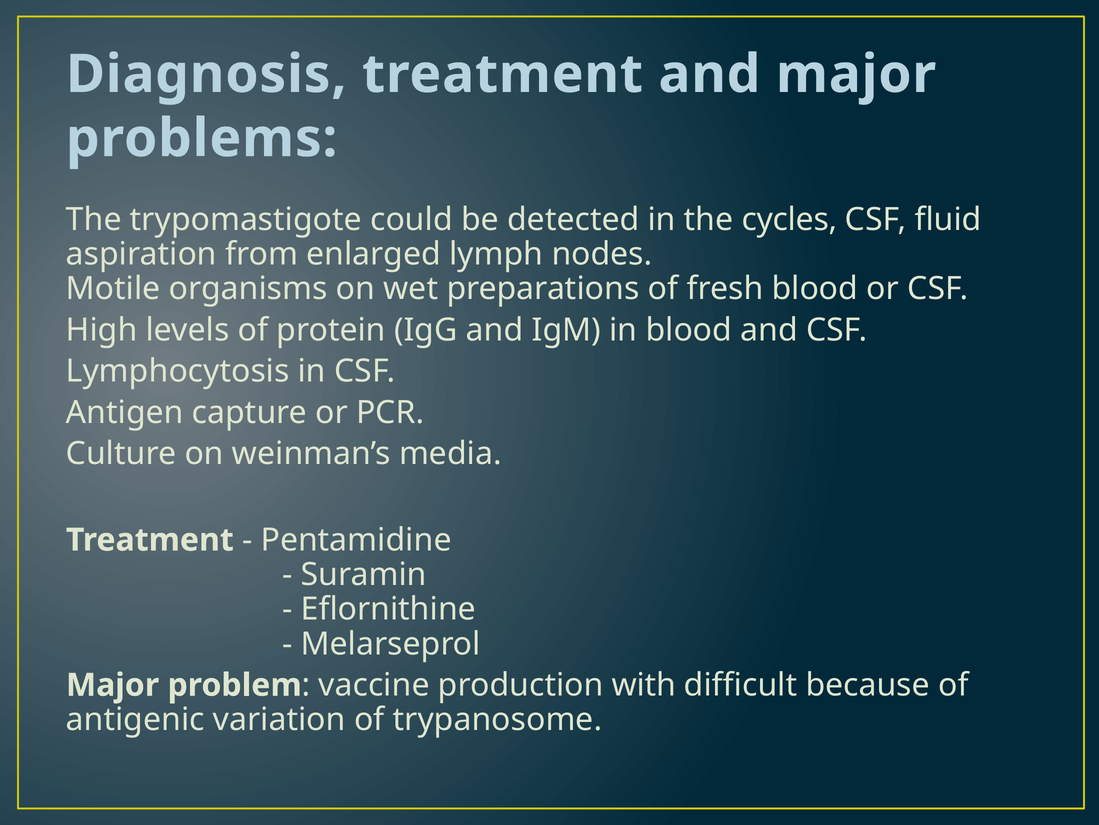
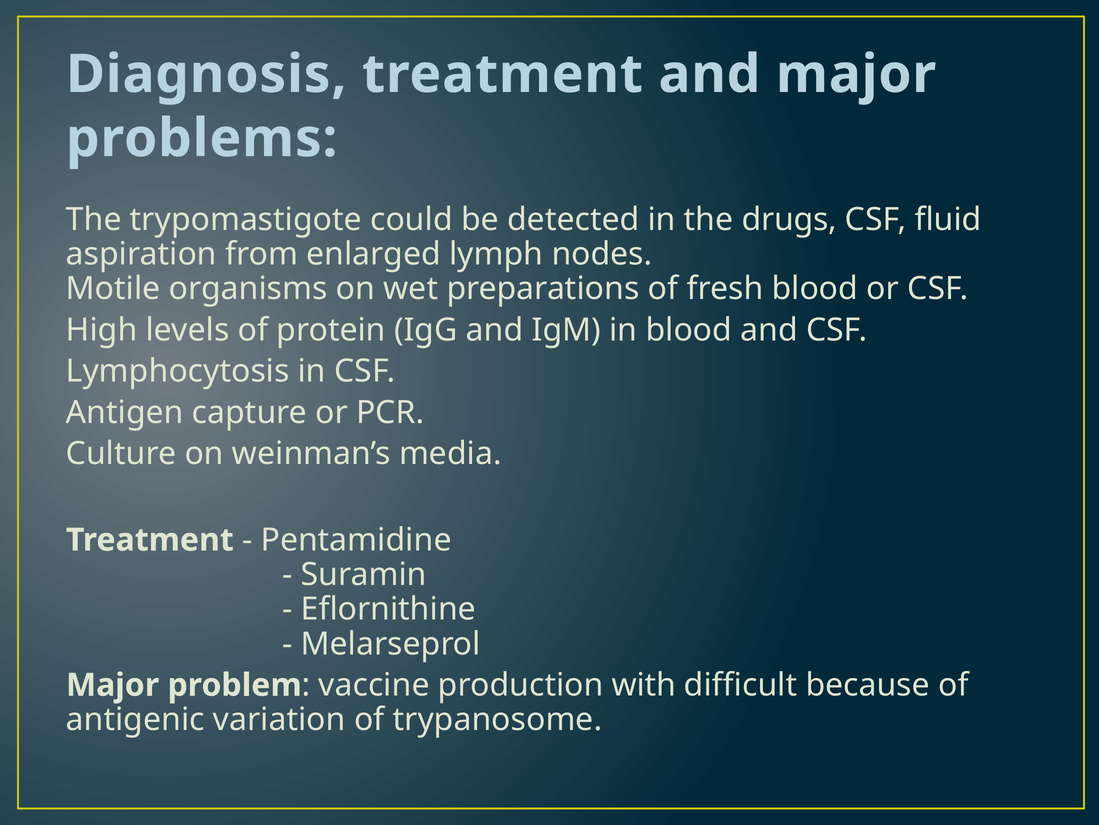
cycles: cycles -> drugs
